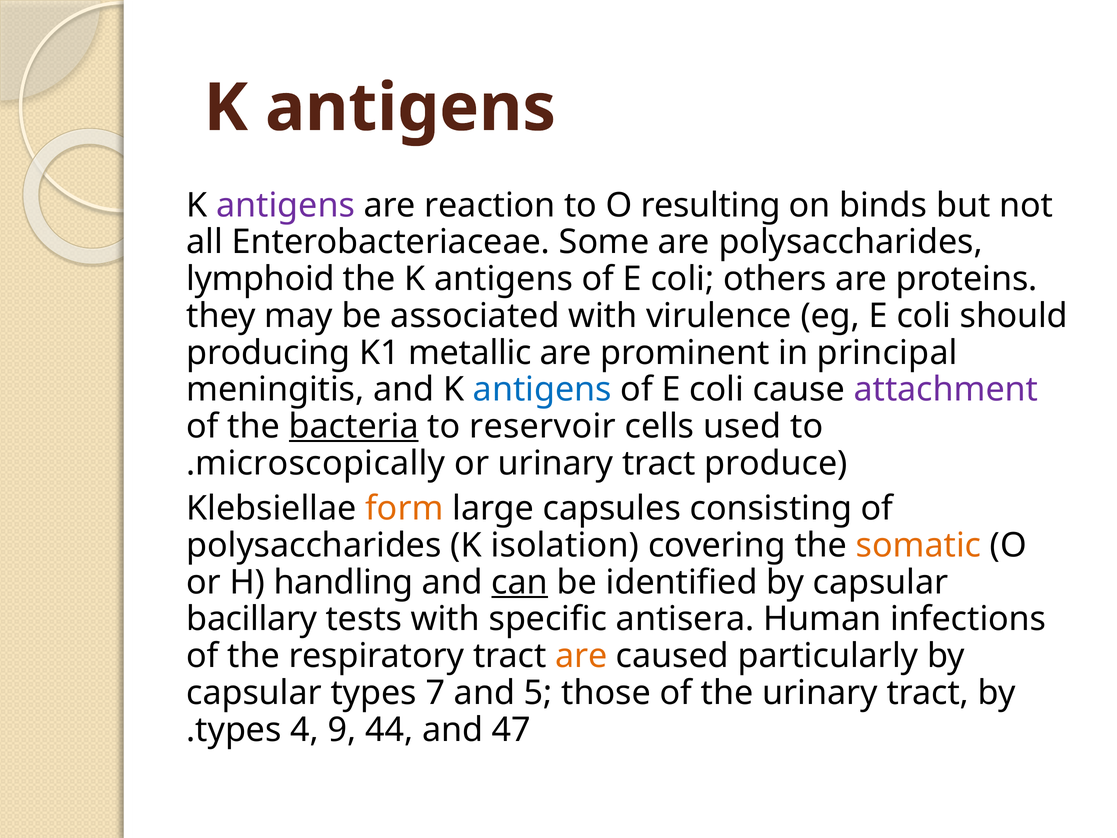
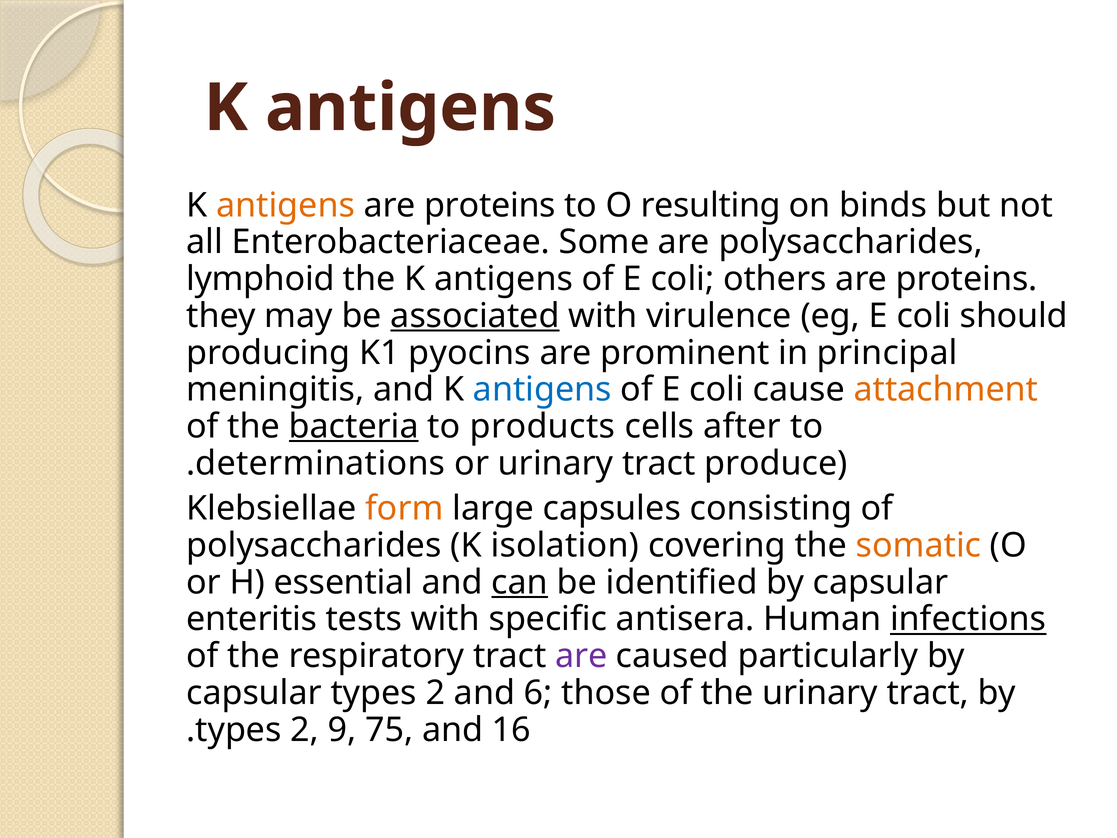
antigens at (286, 205) colour: purple -> orange
reaction at (490, 205): reaction -> proteins
associated underline: none -> present
metallic: metallic -> pyocins
attachment colour: purple -> orange
reservoir: reservoir -> products
used: used -> after
microscopically: microscopically -> determinations
handling: handling -> essential
bacillary: bacillary -> enteritis
infections underline: none -> present
are at (581, 656) colour: orange -> purple
capsular types 7: 7 -> 2
5: 5 -> 6
4 at (305, 730): 4 -> 2
44: 44 -> 75
47: 47 -> 16
